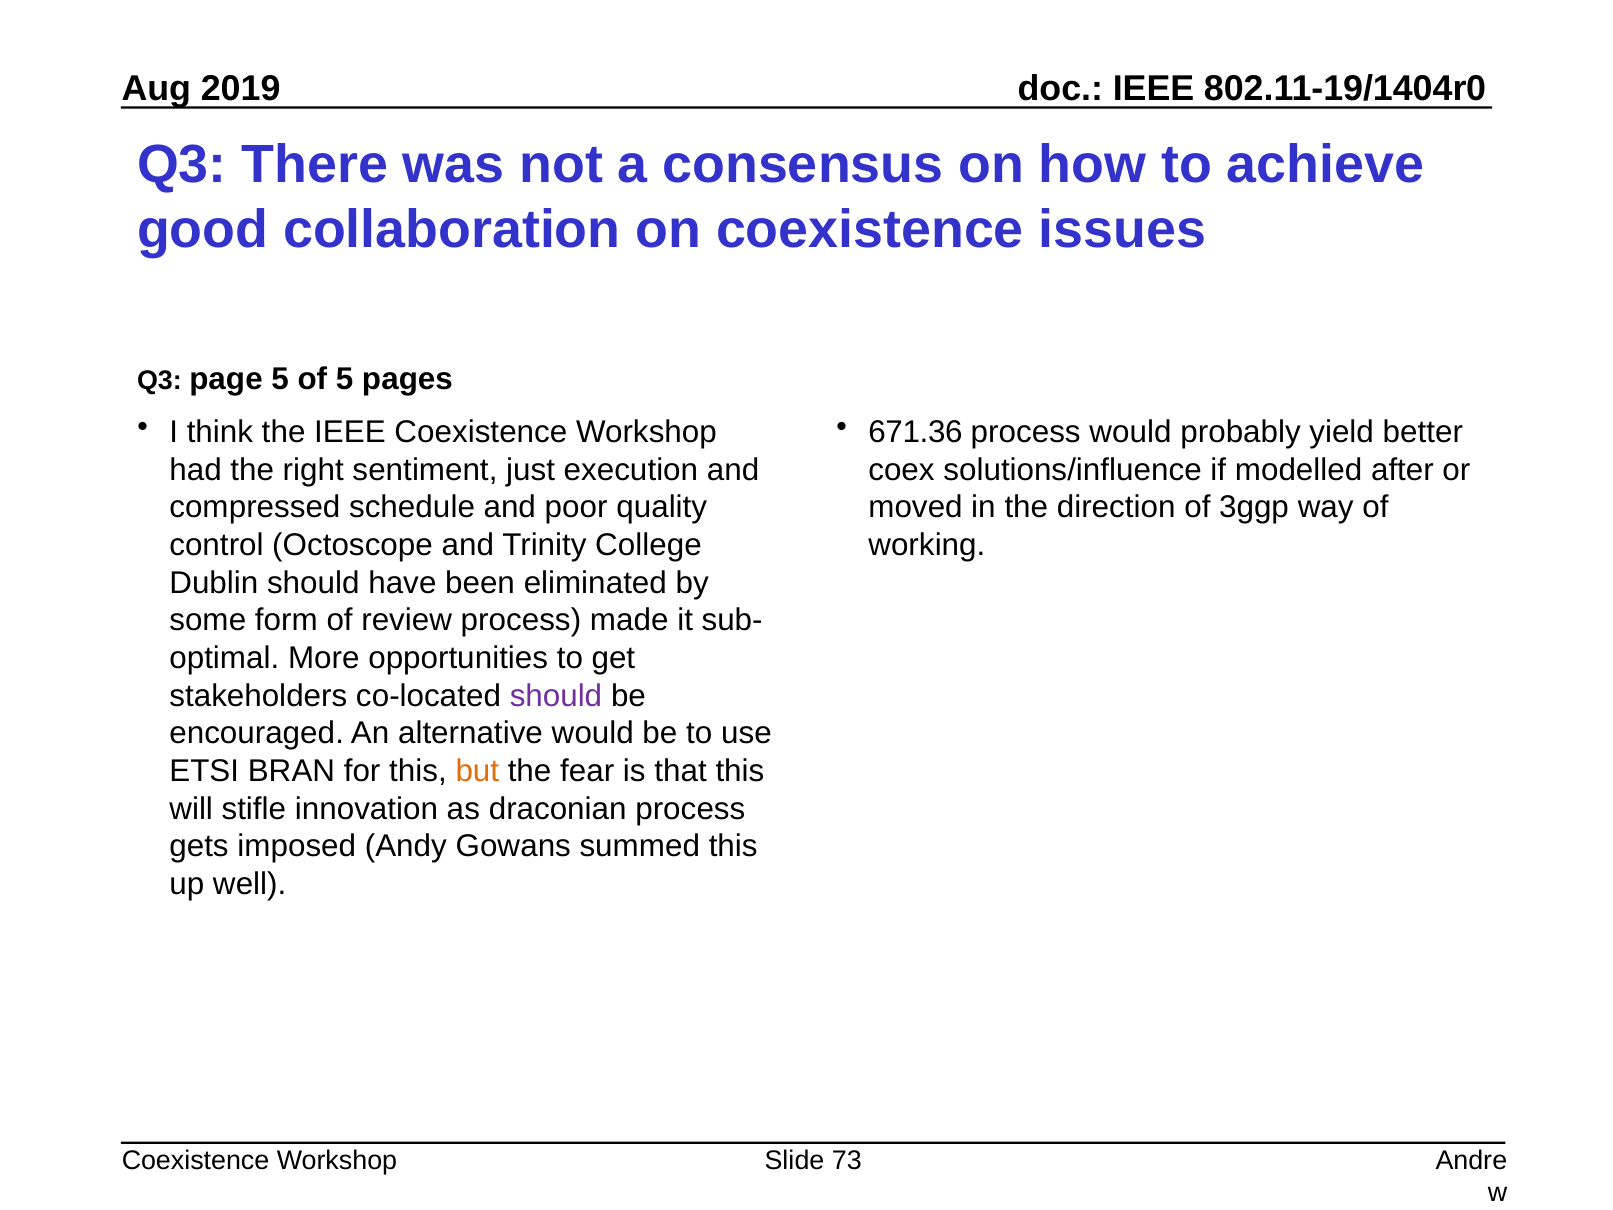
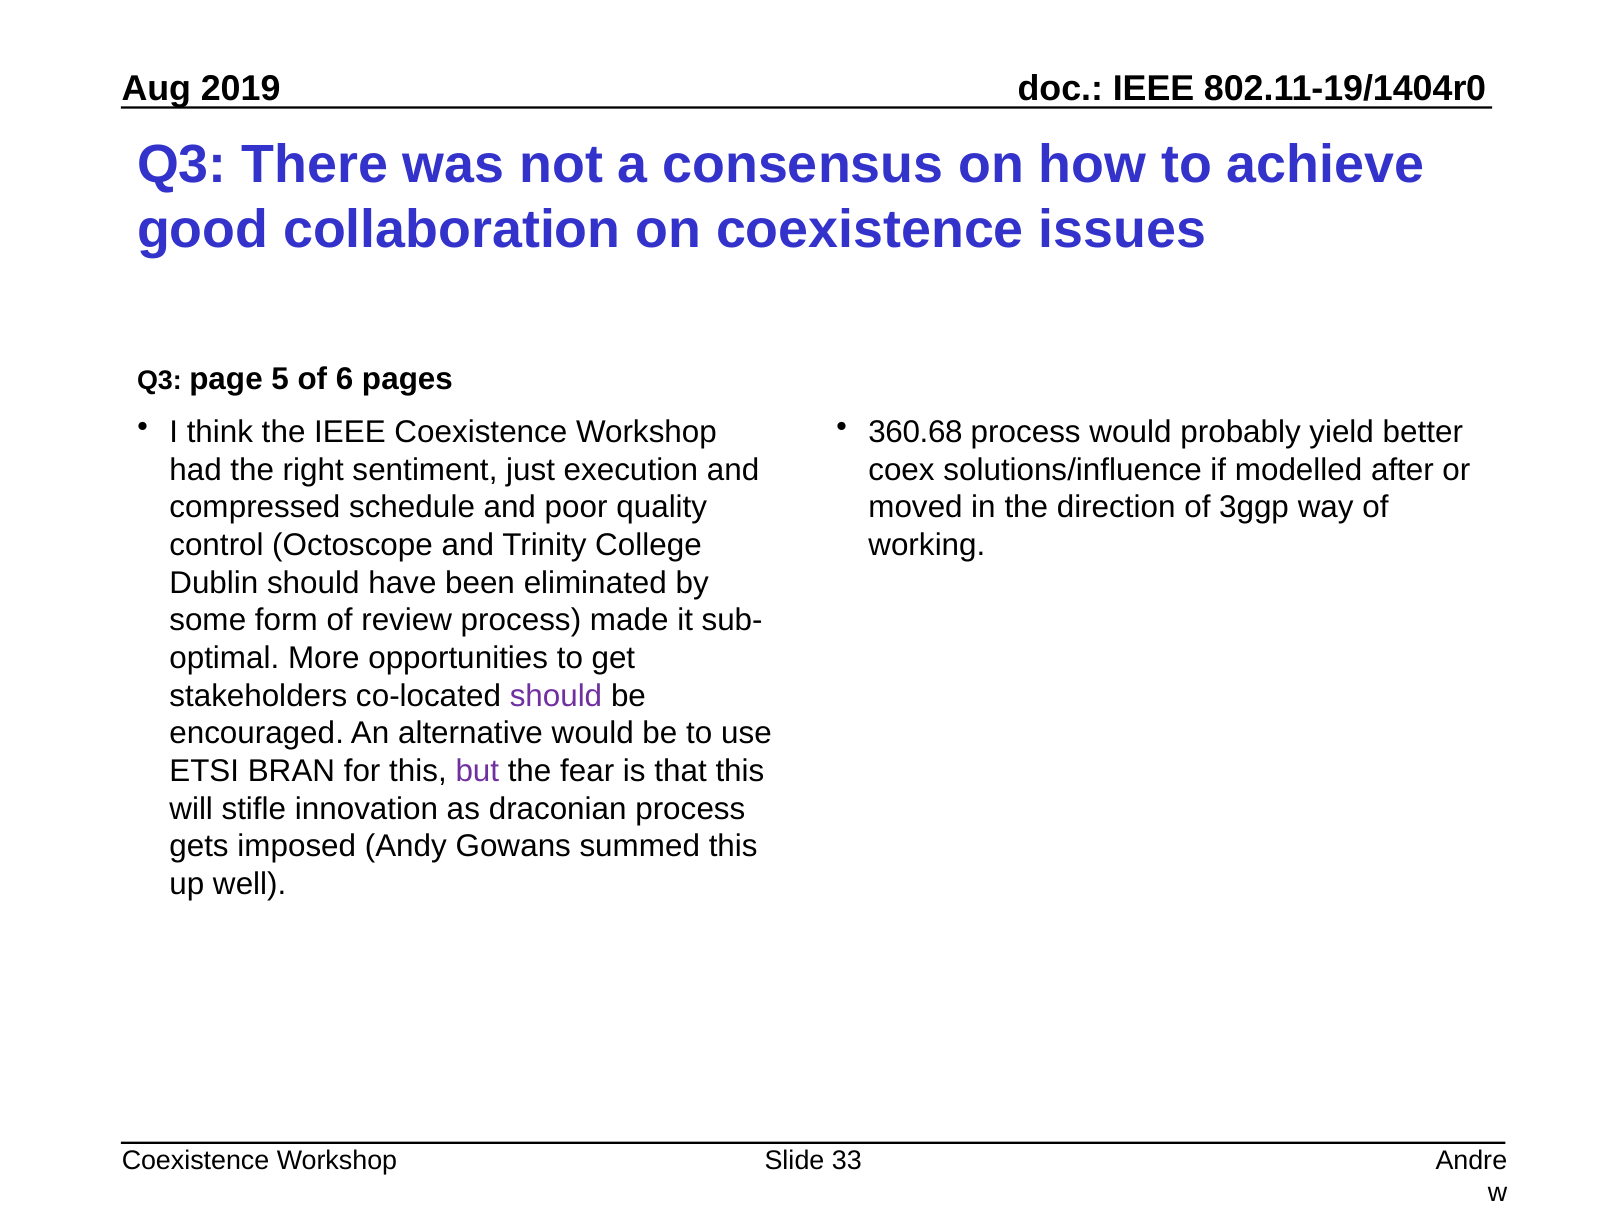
of 5: 5 -> 6
671.36: 671.36 -> 360.68
but colour: orange -> purple
73: 73 -> 33
